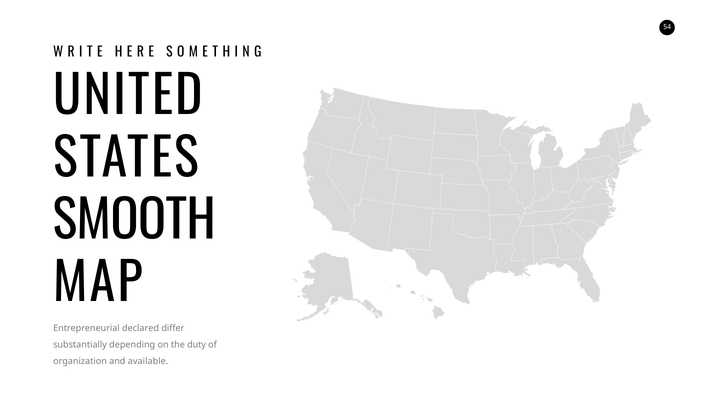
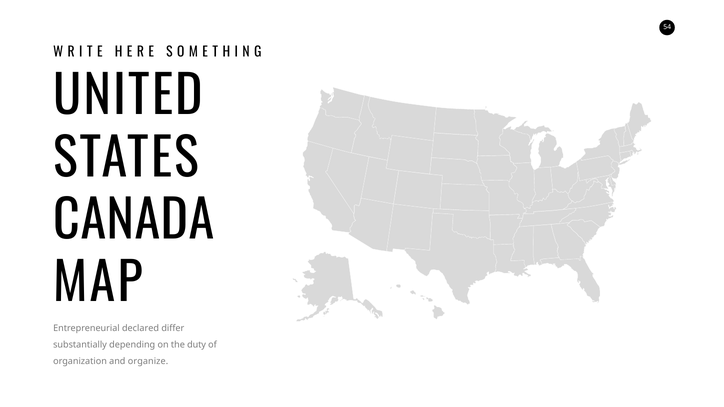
SMOOTH: SMOOTH -> CANADA
available: available -> organize
